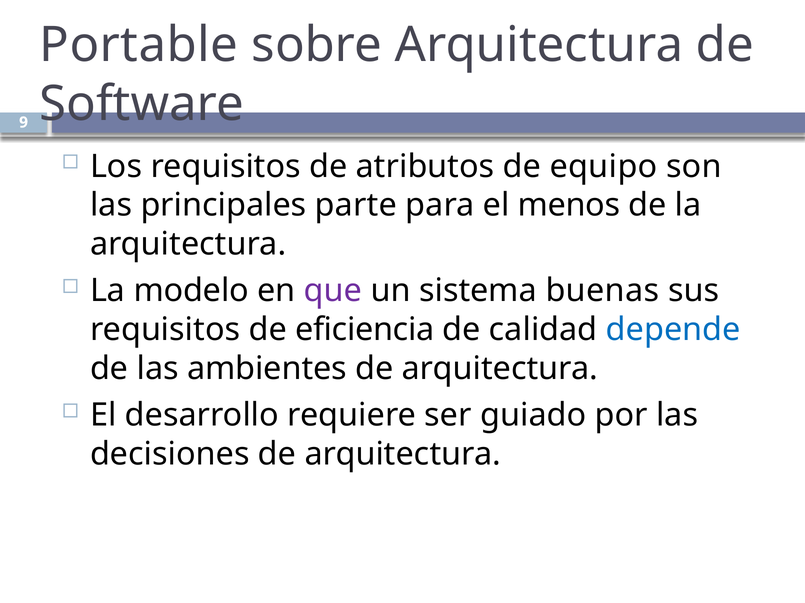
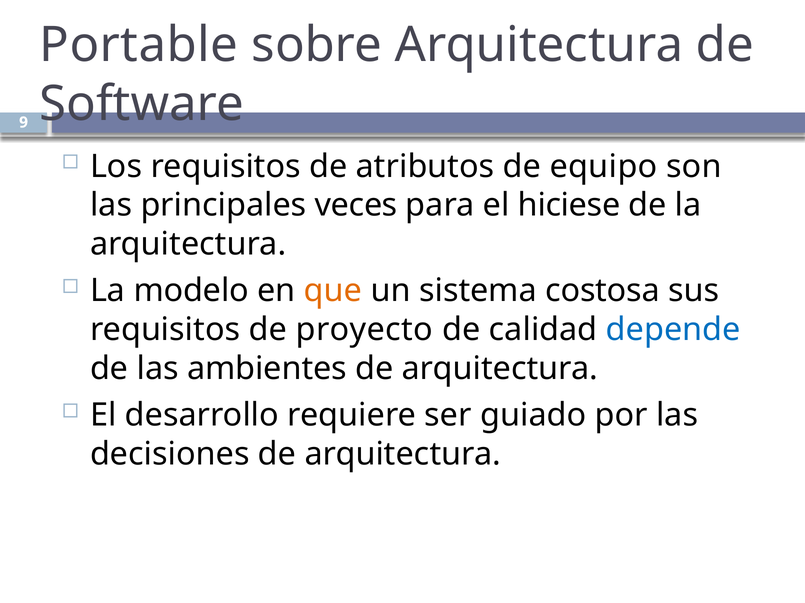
parte: parte -> veces
menos: menos -> hiciese
que colour: purple -> orange
buenas: buenas -> costosa
eficiencia: eficiencia -> proyecto
